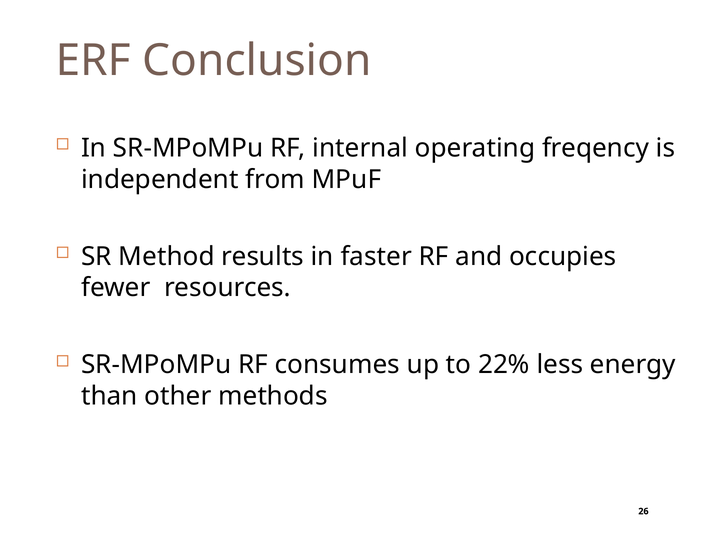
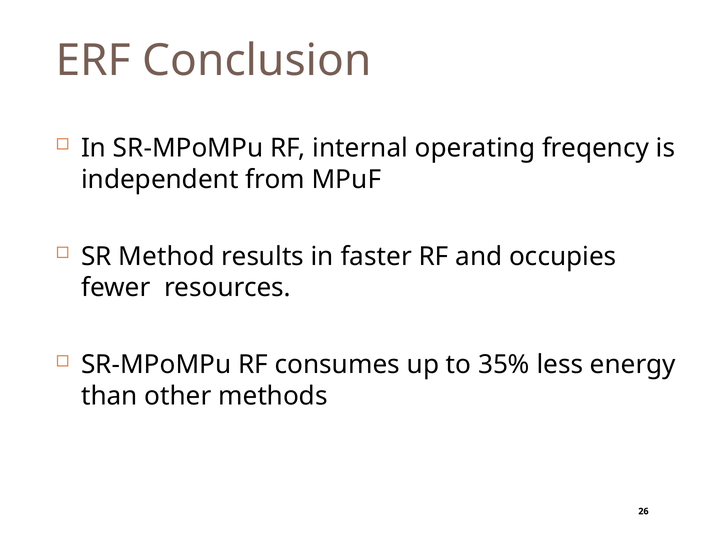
22%: 22% -> 35%
